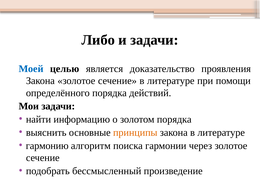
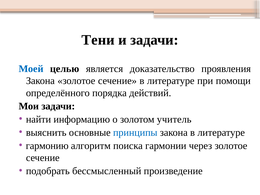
Либо: Либо -> Тени
золотом порядка: порядка -> учитель
принципы colour: orange -> blue
